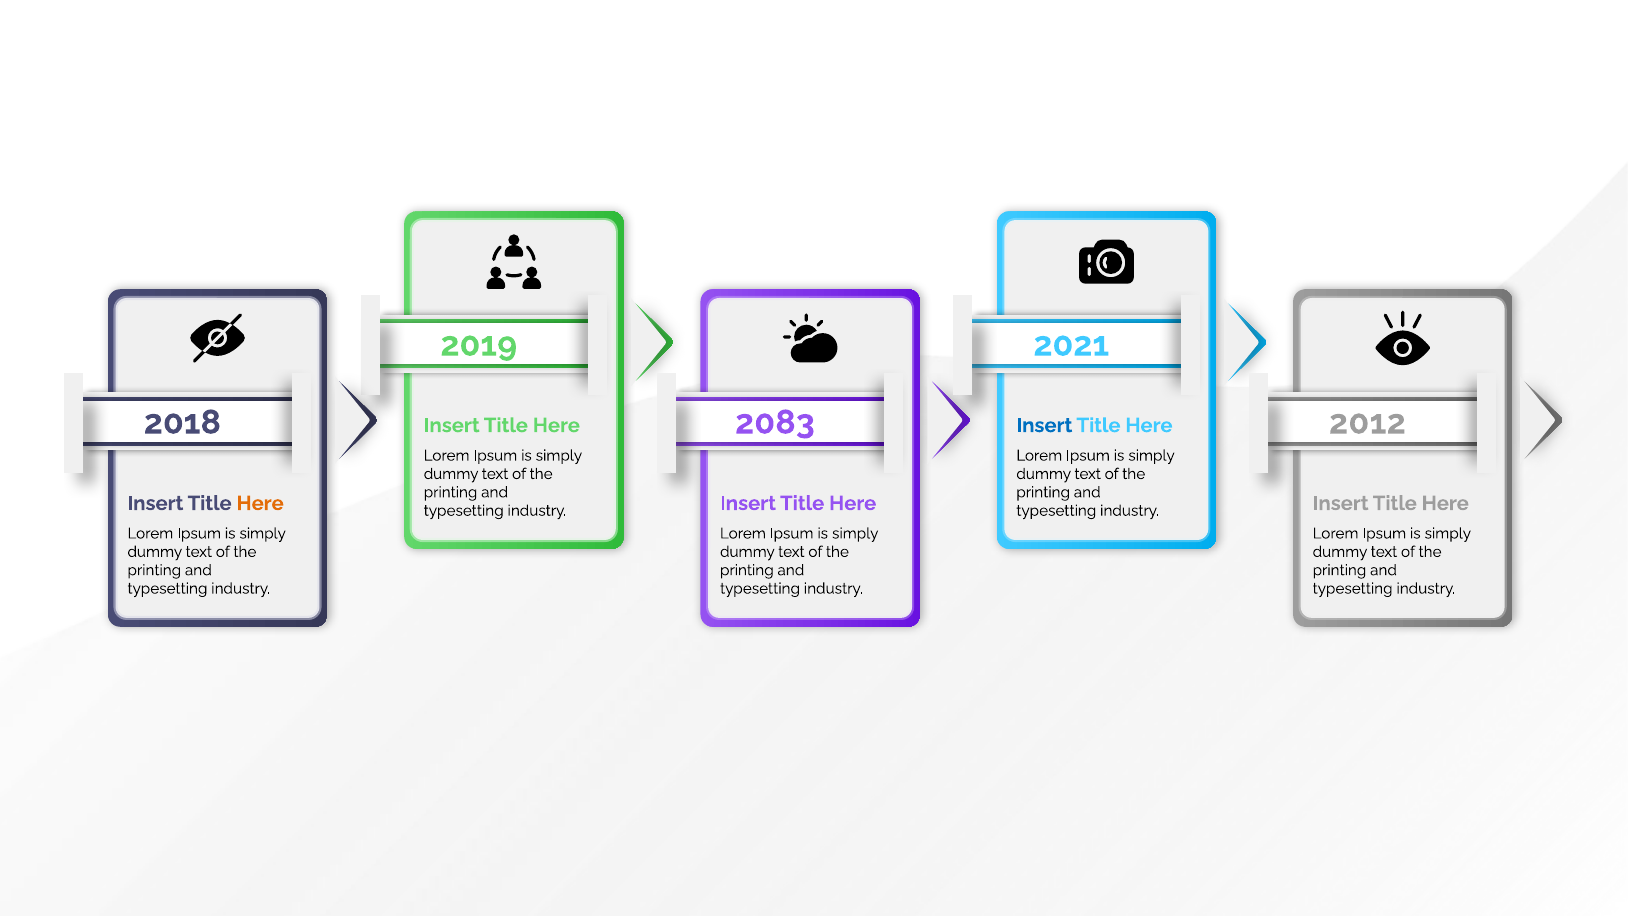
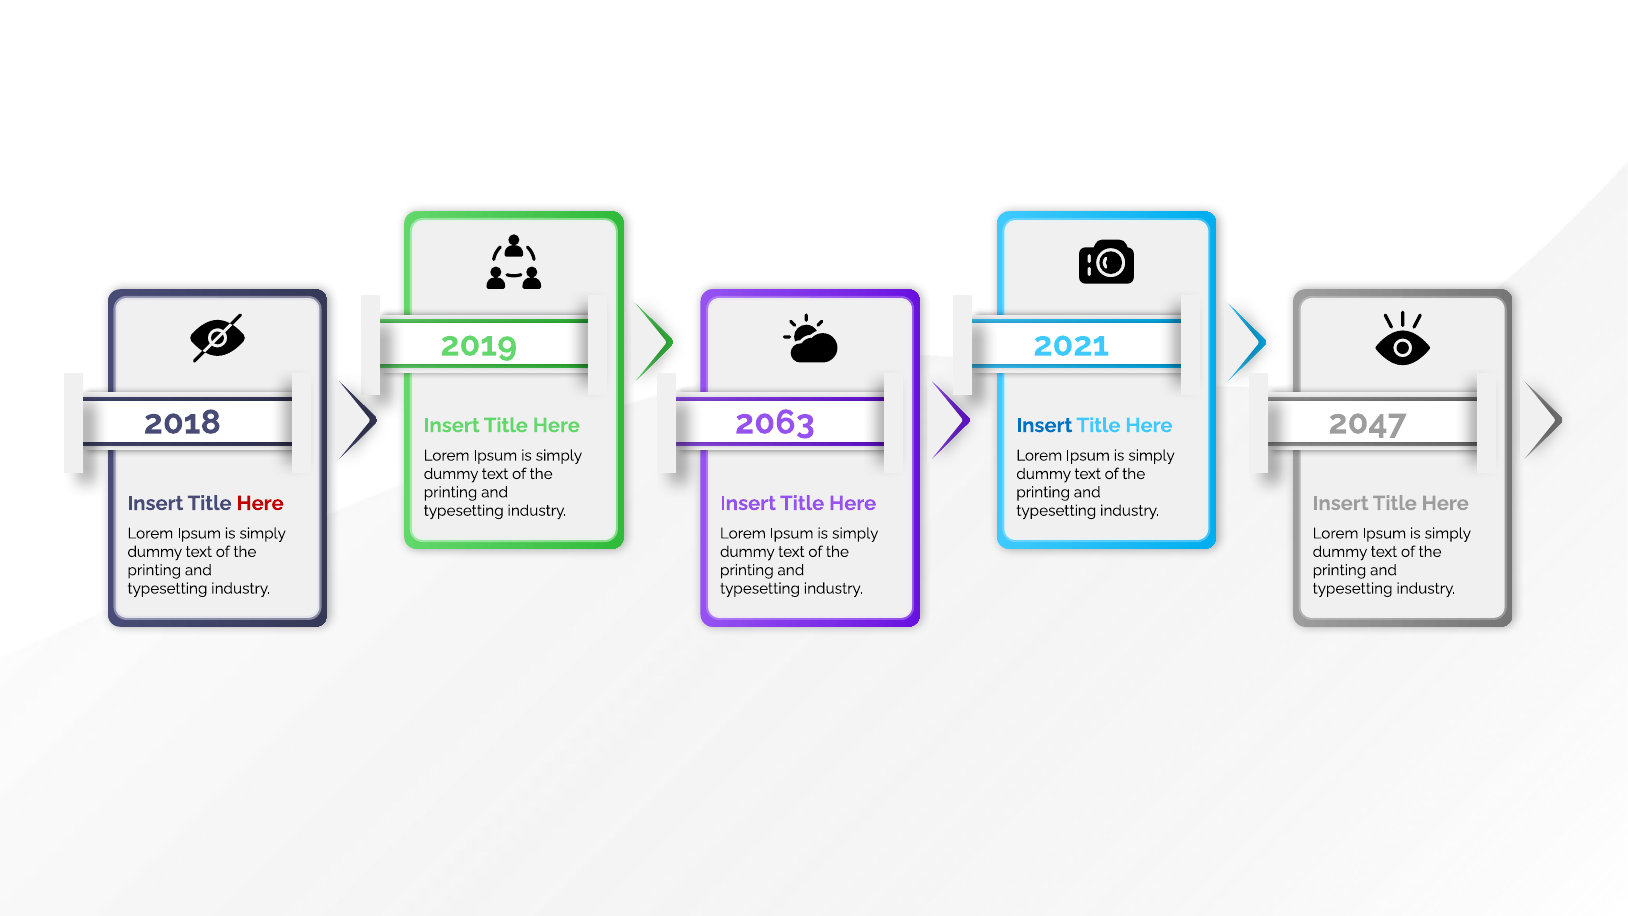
2083: 2083 -> 2063
2012: 2012 -> 2047
Here at (260, 503) colour: orange -> red
